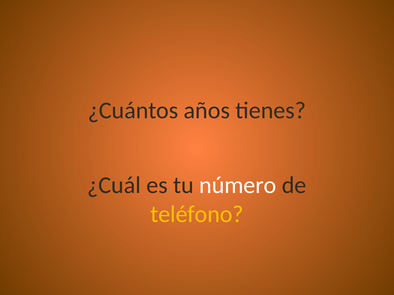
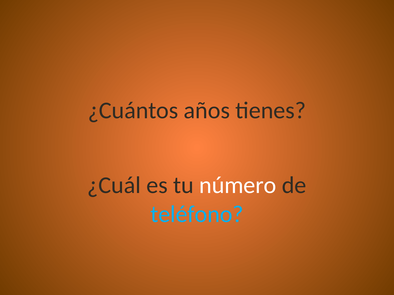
teléfono colour: yellow -> light blue
